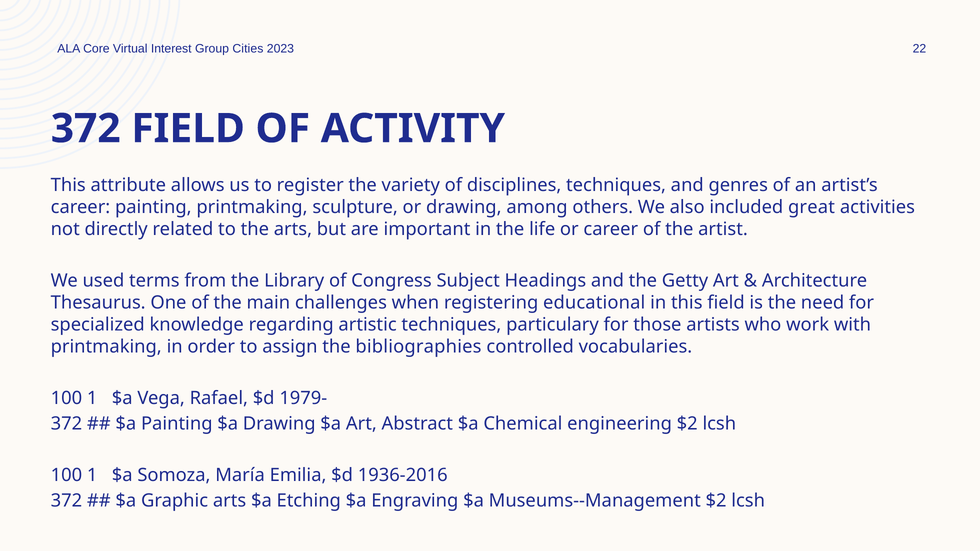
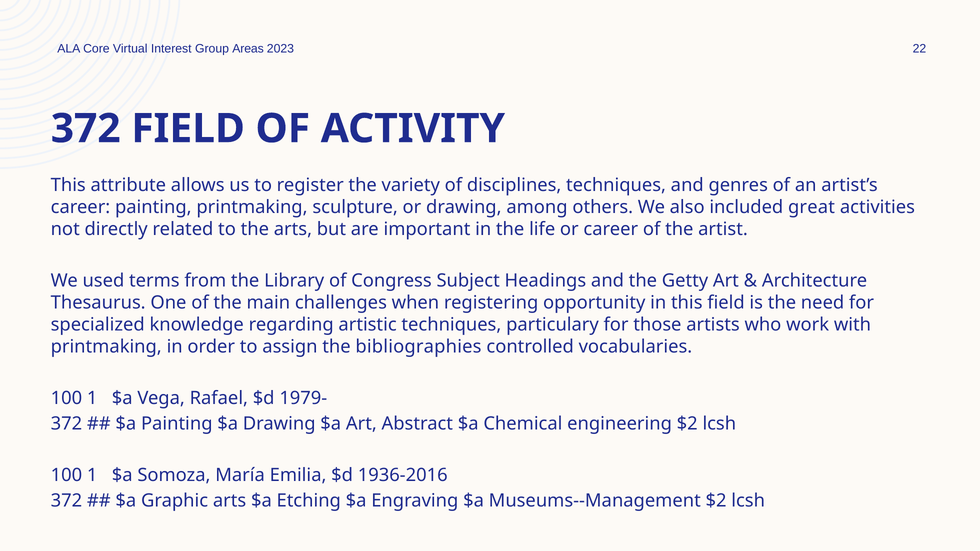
Cities: Cities -> Areas
educational: educational -> opportunity
